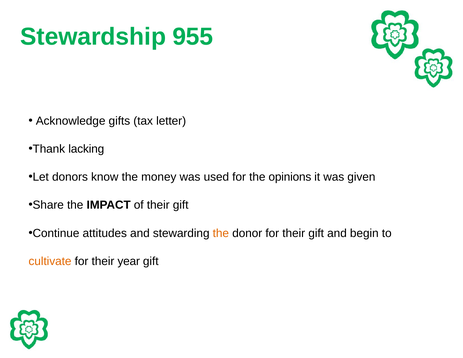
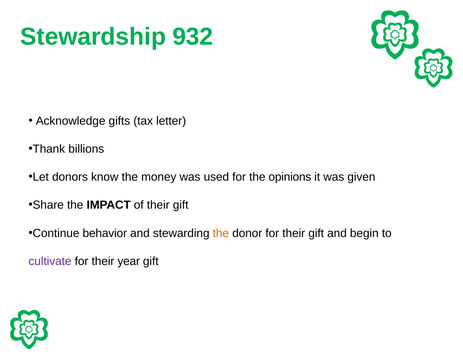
955: 955 -> 932
lacking: lacking -> billions
attitudes: attitudes -> behavior
cultivate colour: orange -> purple
